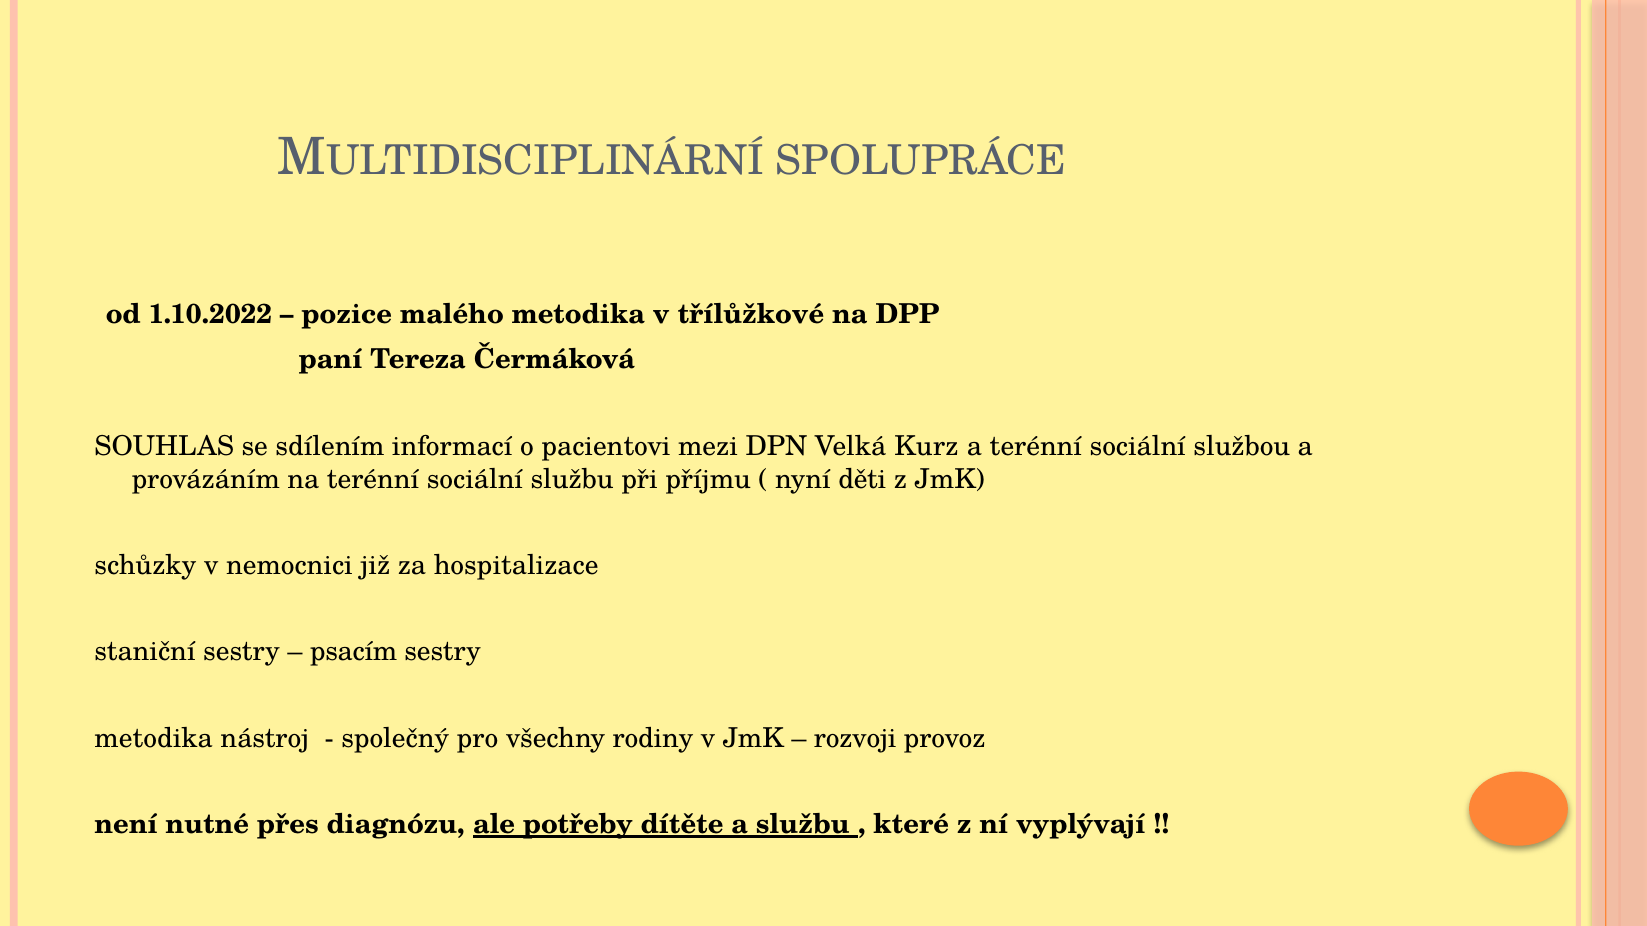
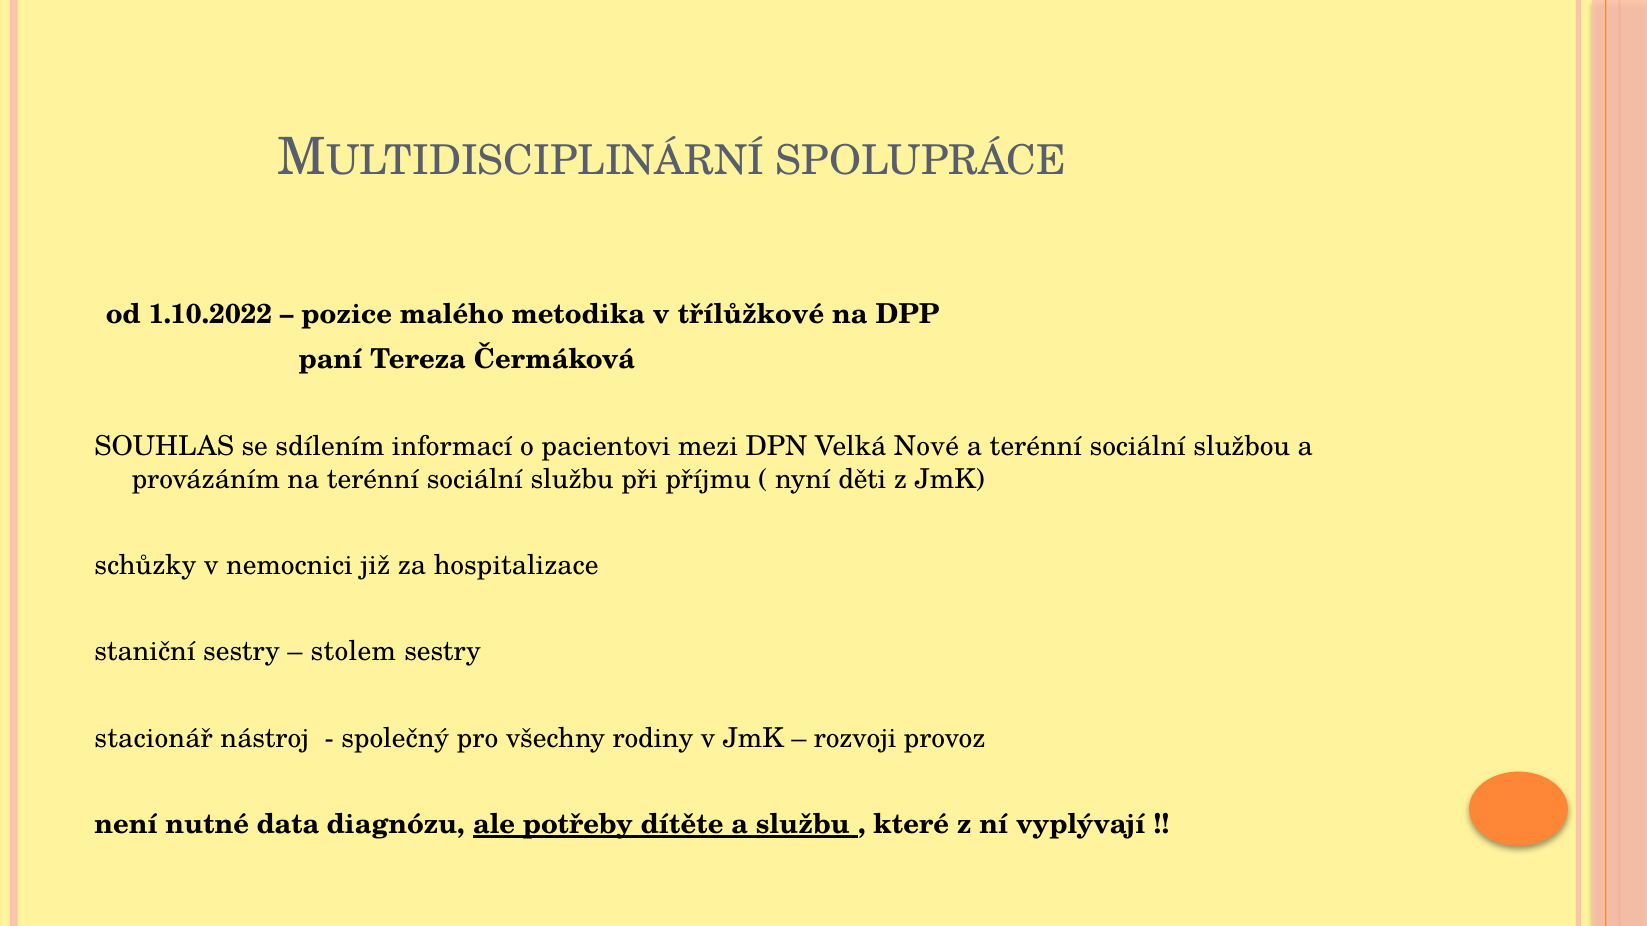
Kurz: Kurz -> Nové
psacím: psacím -> stolem
metodika at (154, 738): metodika -> stacionář
přes: přes -> data
